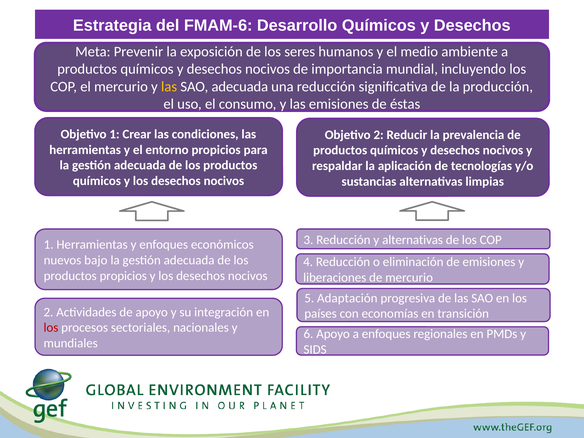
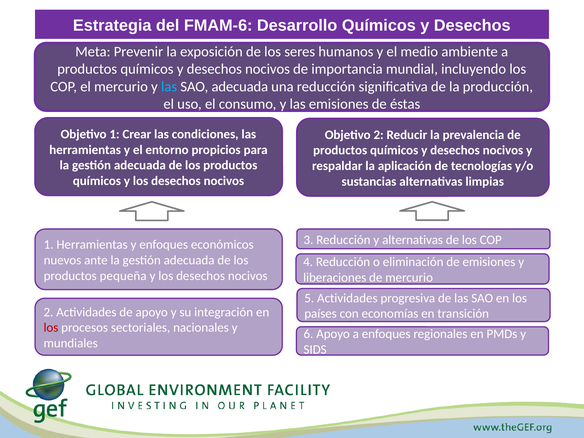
las at (169, 87) colour: yellow -> light blue
bajo: bajo -> ante
productos propicios: propicios -> pequeña
5 Adaptación: Adaptación -> Actividades
